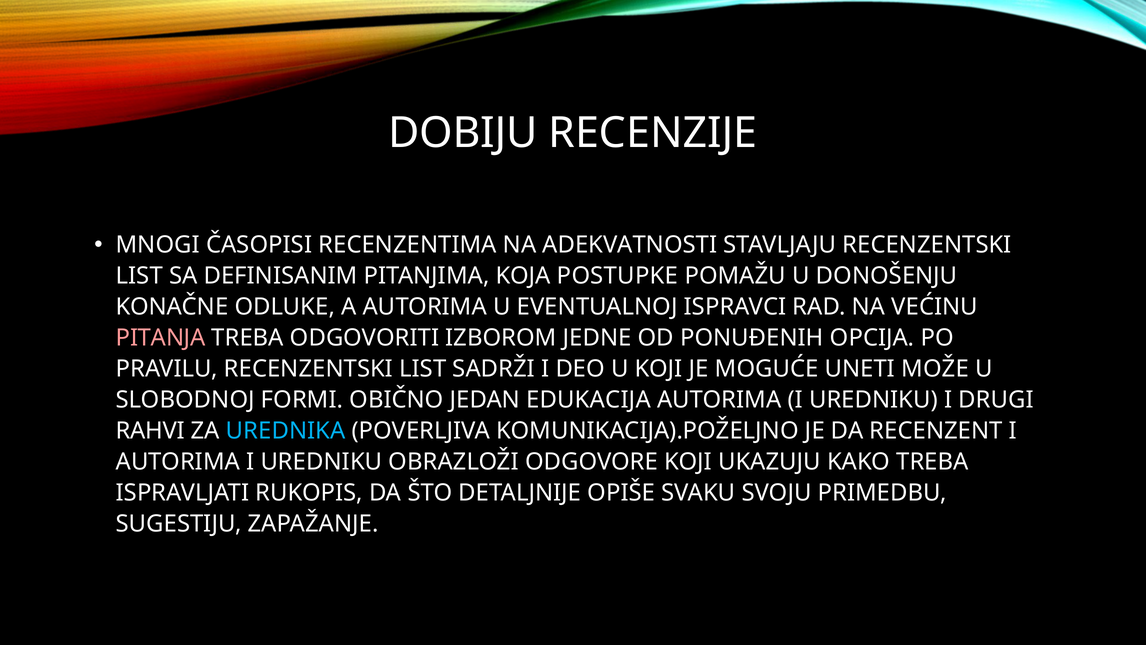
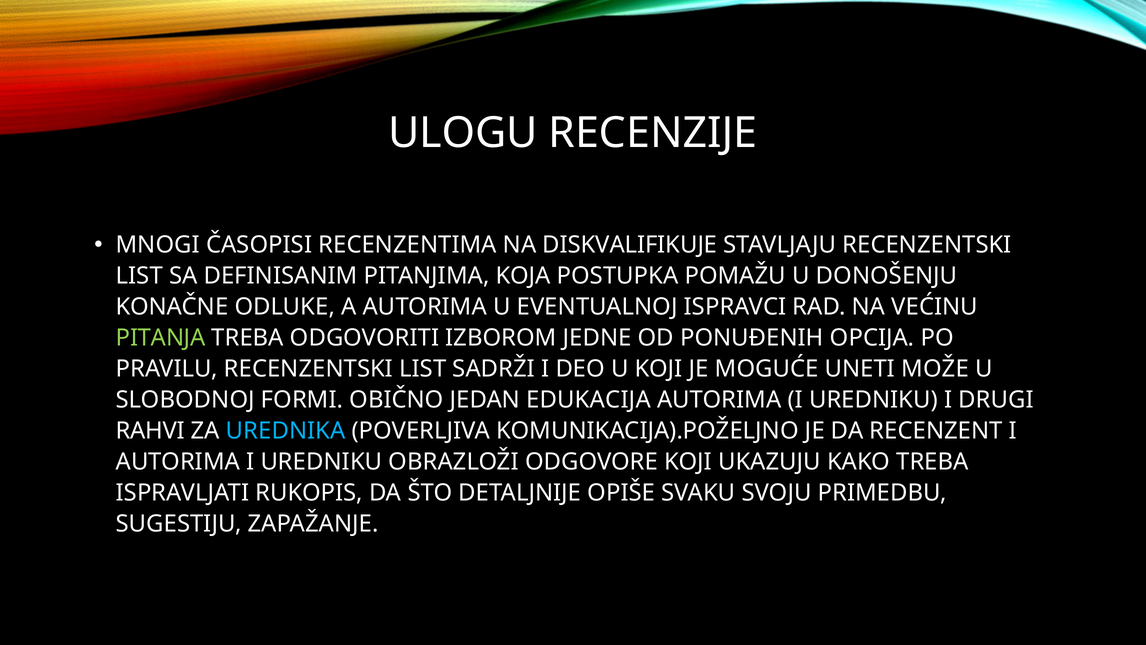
DOBIJU: DOBIJU -> ULOGU
ADEKVATNOSTI: ADEKVATNOSTI -> DISKVALIFIKUJE
POSTUPKE: POSTUPKE -> POSTUPKA
PITANJA colour: pink -> light green
